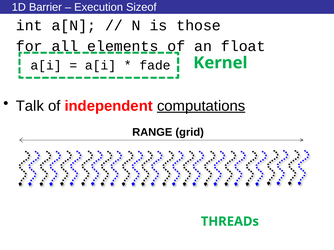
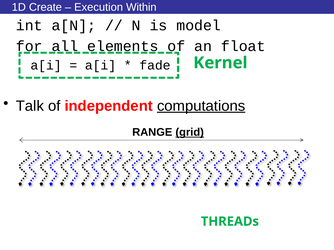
Barrier: Barrier -> Create
Sizeof: Sizeof -> Within
those: those -> model
grid underline: none -> present
